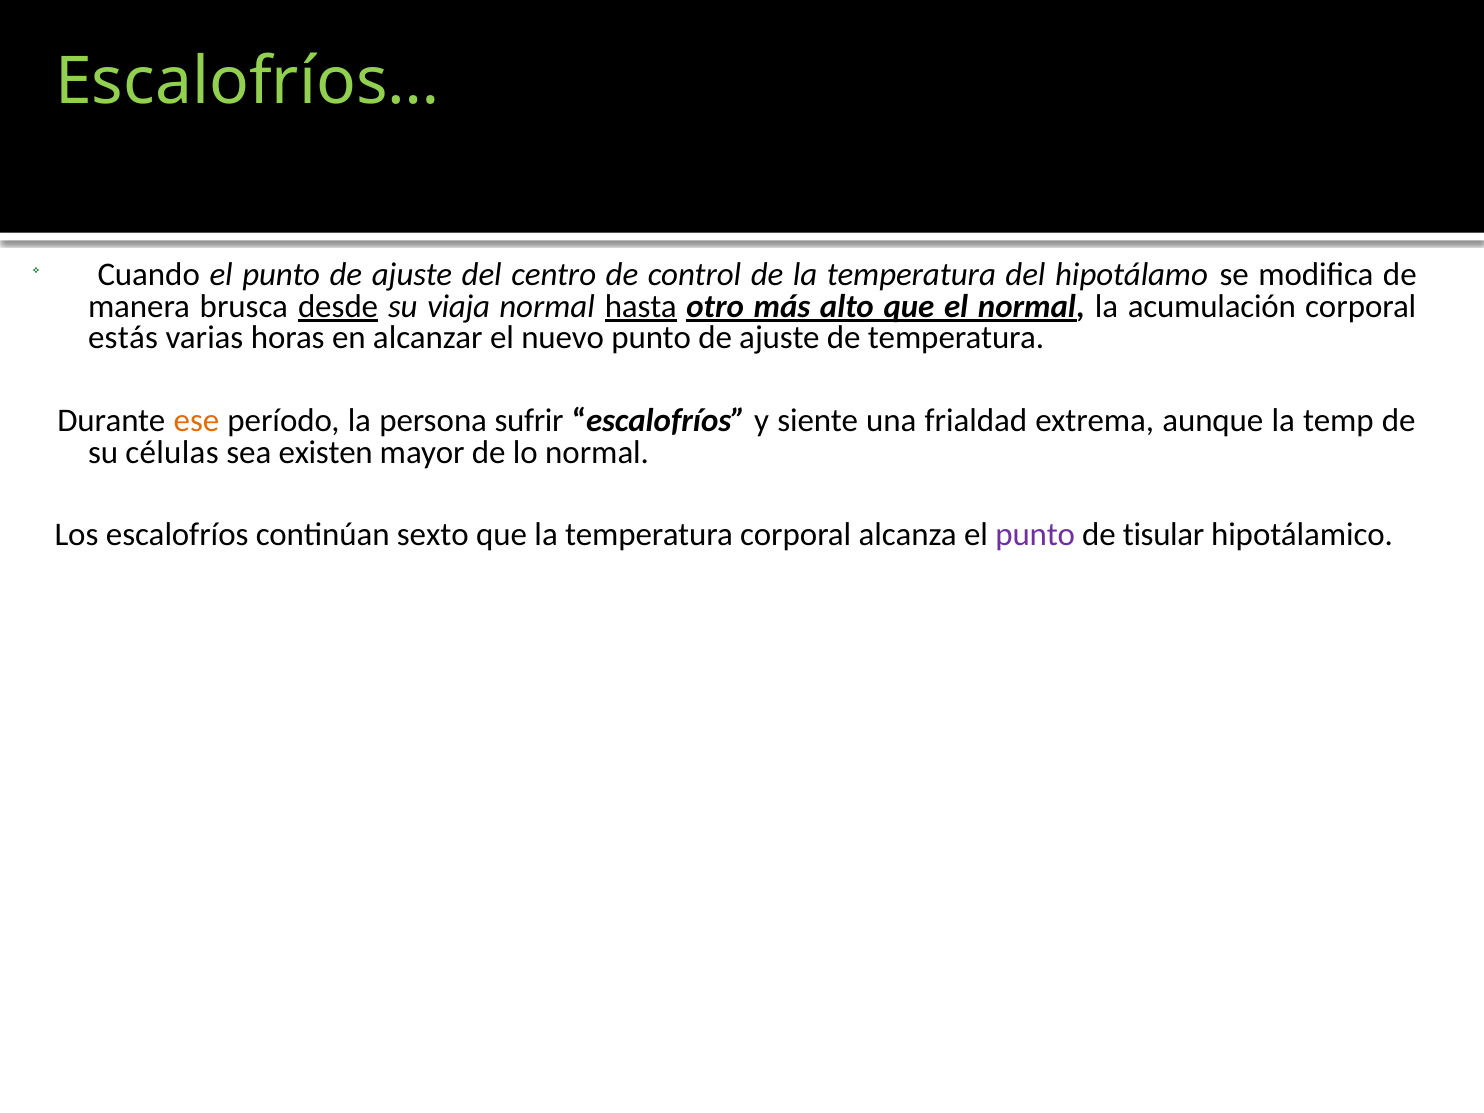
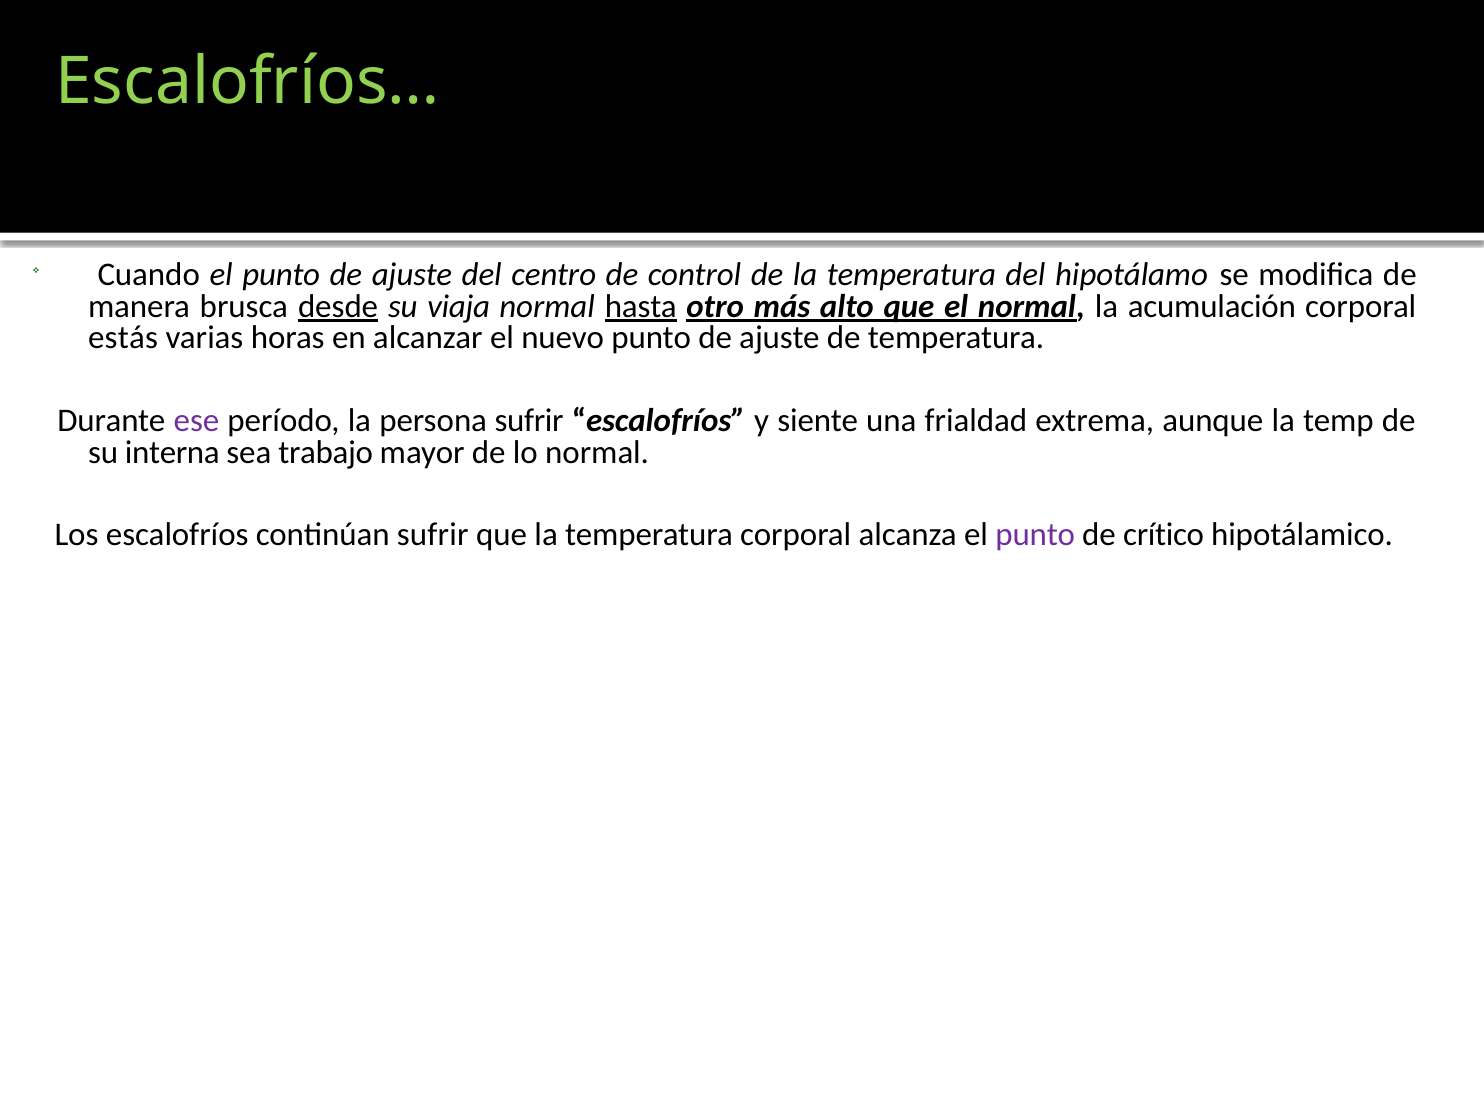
ese colour: orange -> purple
células: células -> interna
existen: existen -> trabajo
continúan sexto: sexto -> sufrir
tisular: tisular -> crítico
